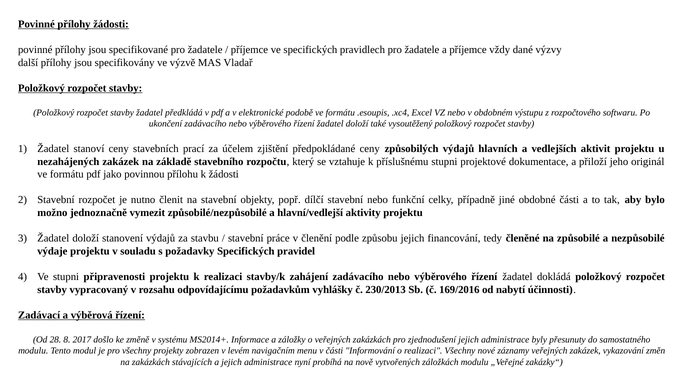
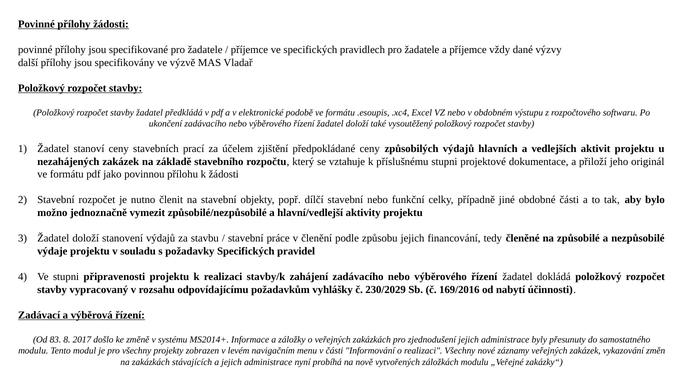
230/2013: 230/2013 -> 230/2029
28: 28 -> 83
